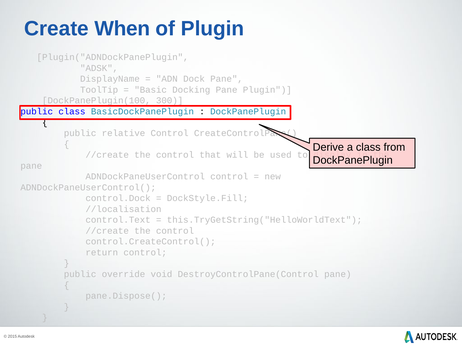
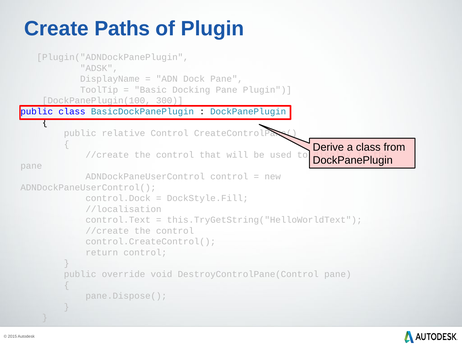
When: When -> Paths
